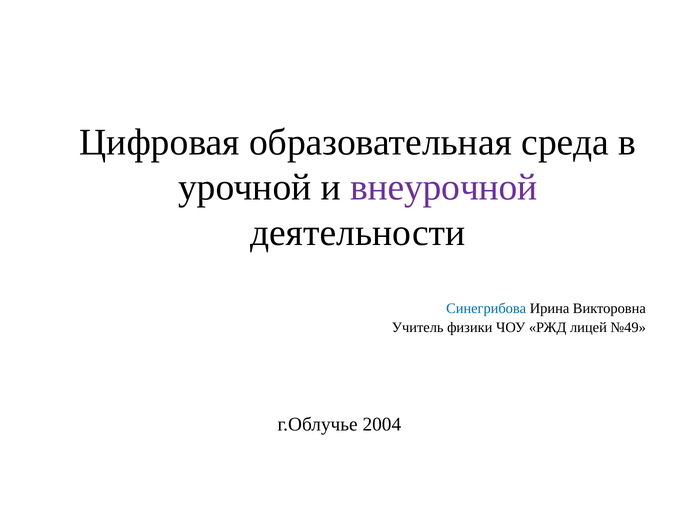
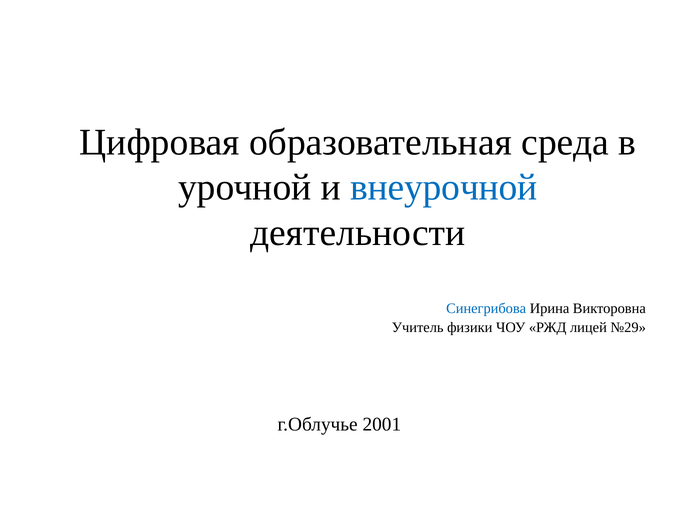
внеурочной colour: purple -> blue
№49: №49 -> №29
2004: 2004 -> 2001
